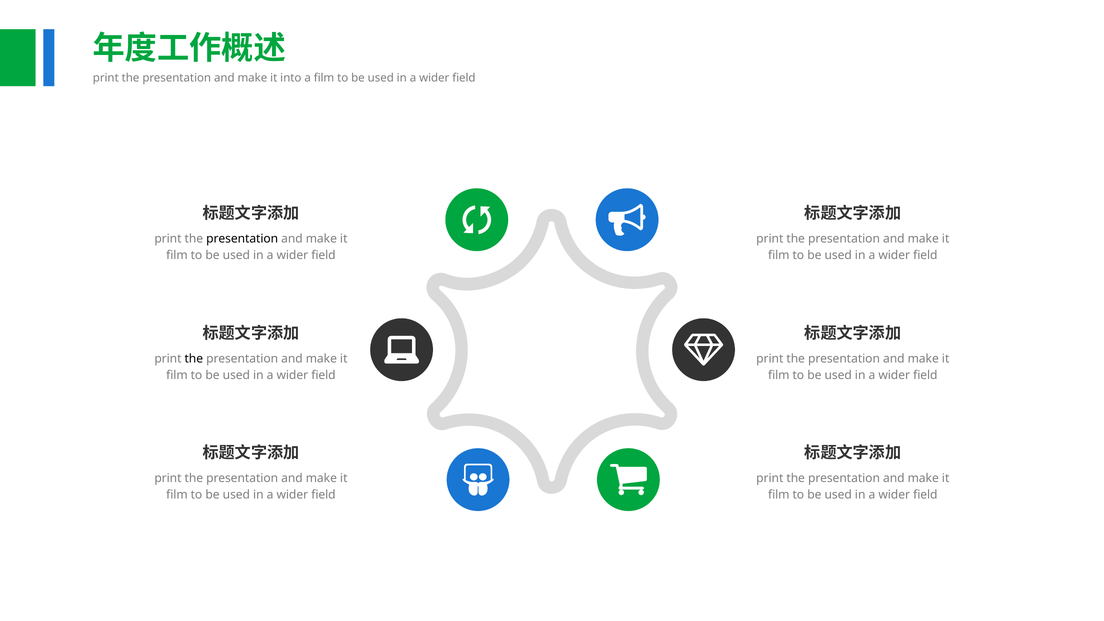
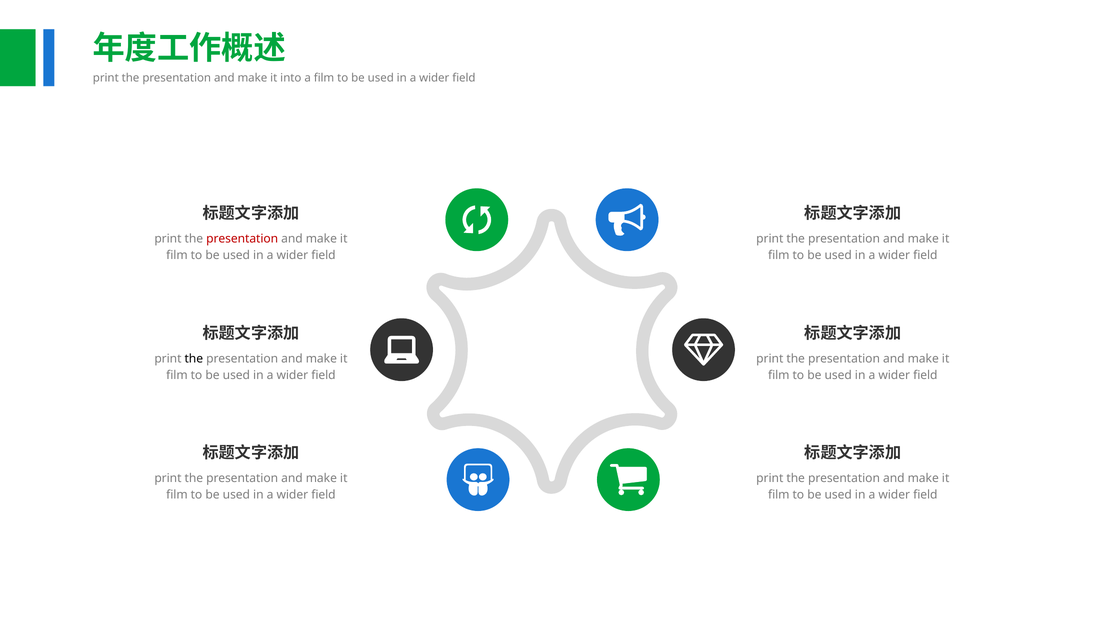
presentation at (242, 239) colour: black -> red
